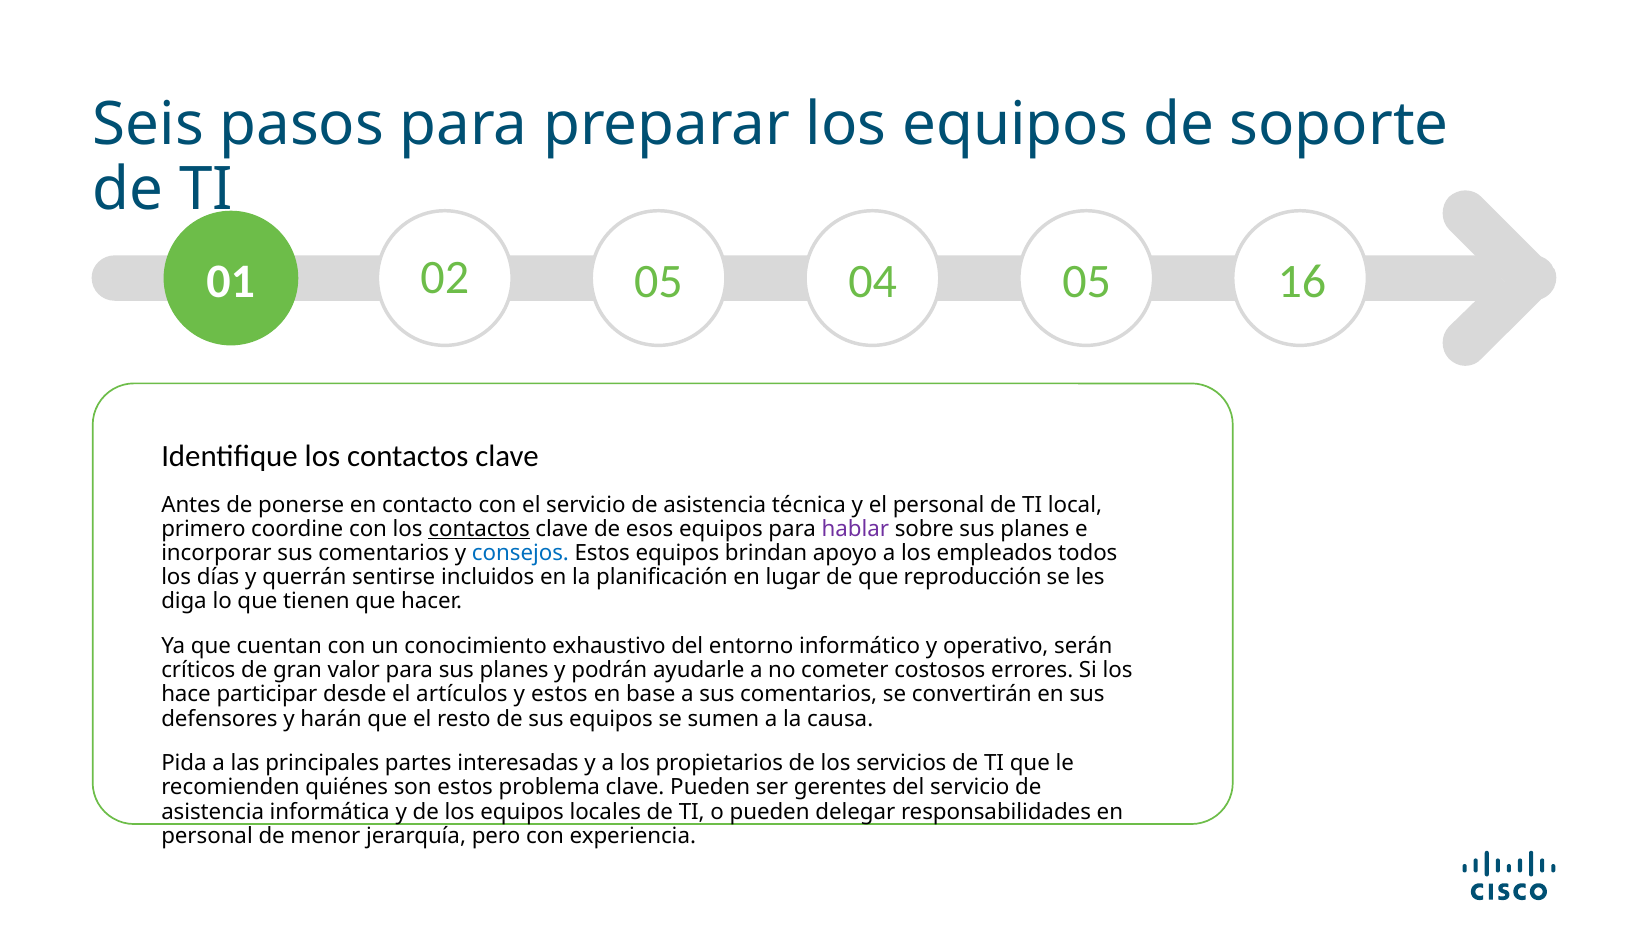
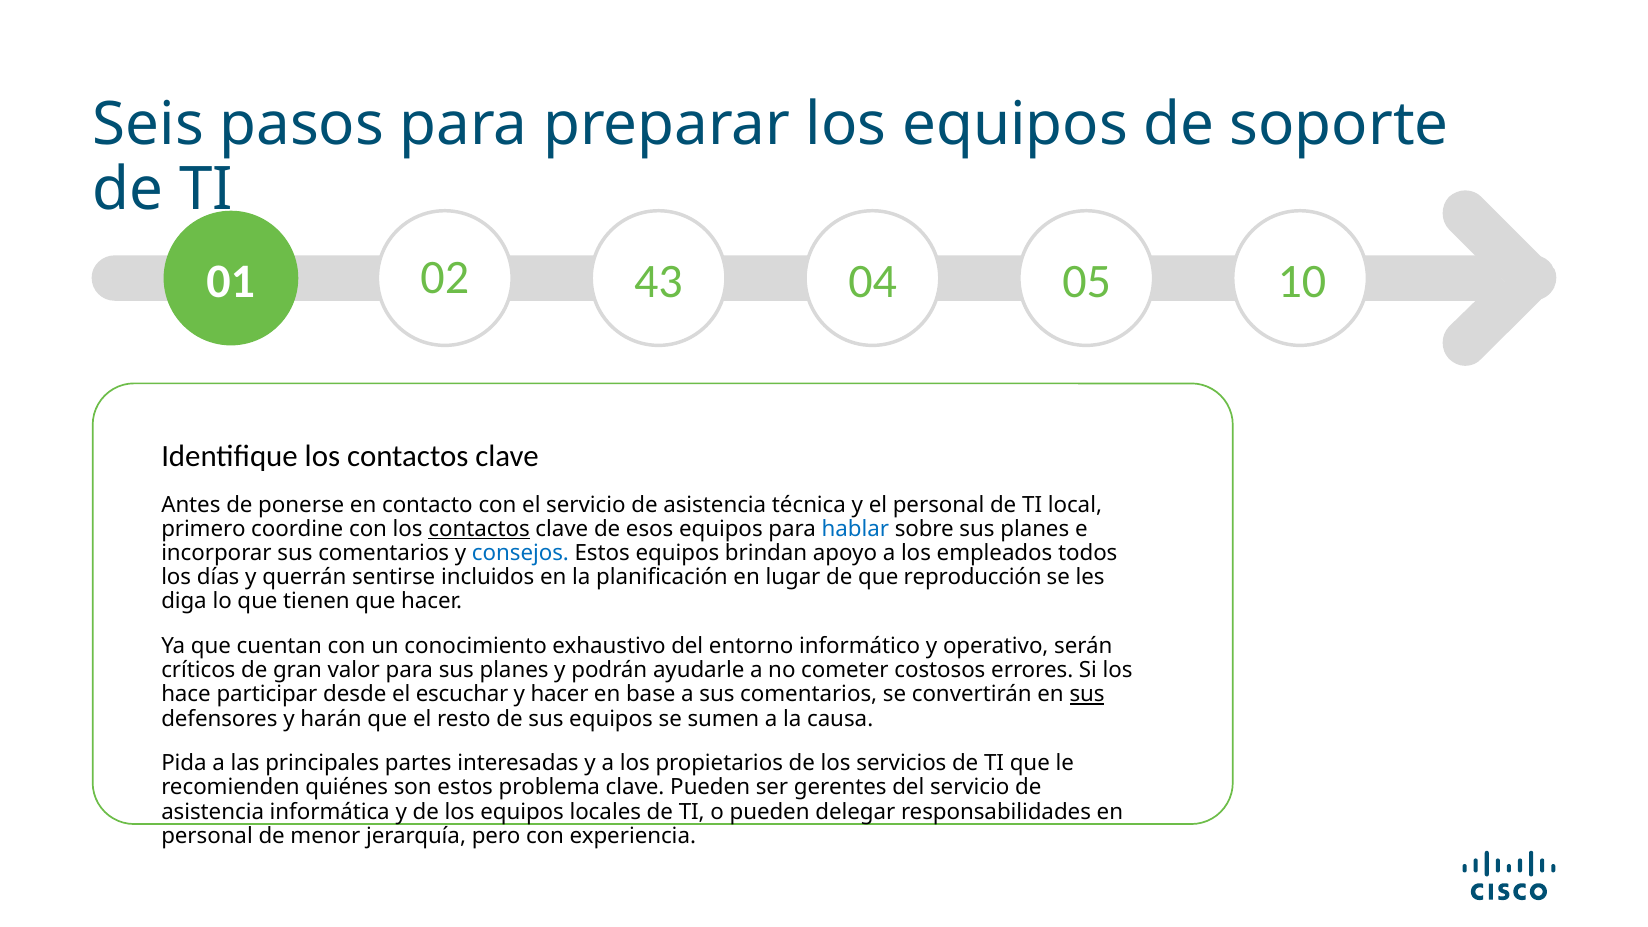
01 05: 05 -> 43
16: 16 -> 10
hablar colour: purple -> blue
artículos: artículos -> escuchar
y estos: estos -> hacer
sus at (1087, 695) underline: none -> present
